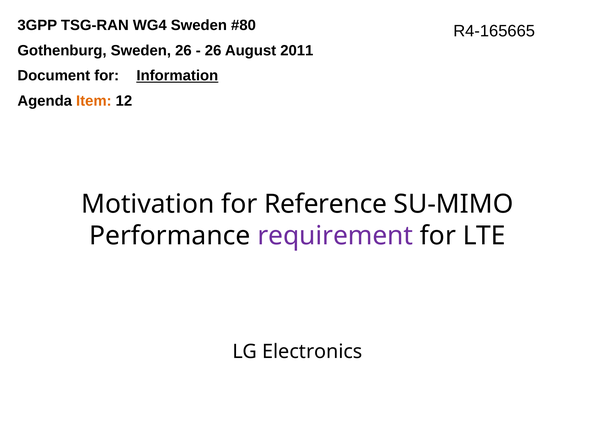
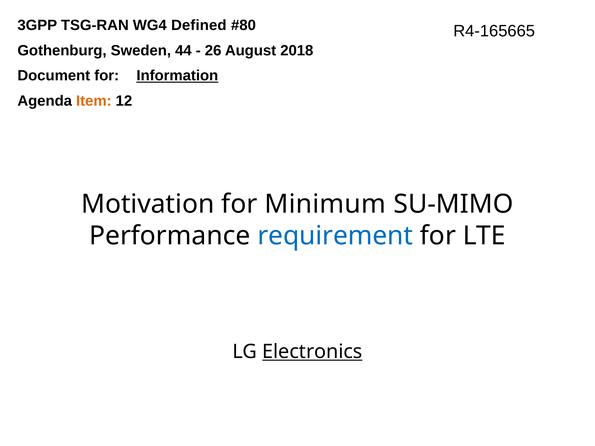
WG4 Sweden: Sweden -> Defined
Sweden 26: 26 -> 44
2011: 2011 -> 2018
Reference: Reference -> Minimum
requirement colour: purple -> blue
Electronics underline: none -> present
